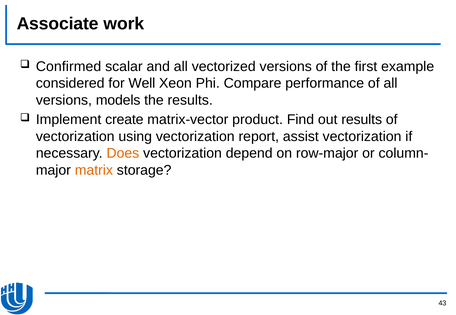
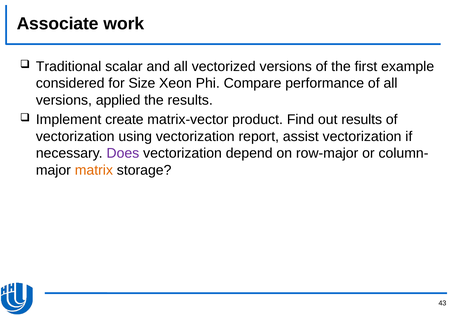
Confirmed: Confirmed -> Traditional
Well: Well -> Size
models: models -> applied
Does colour: orange -> purple
